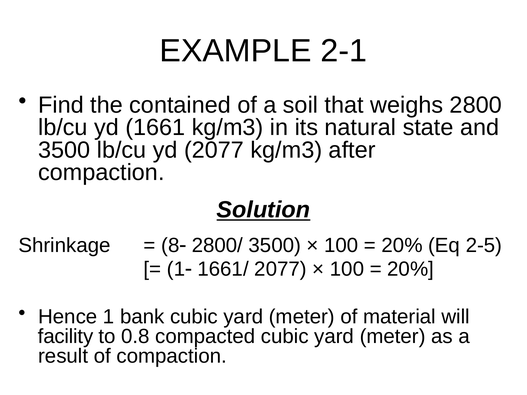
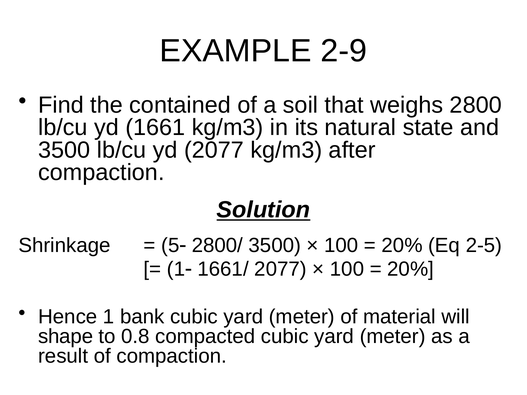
2-1: 2-1 -> 2-9
8: 8 -> 5
facility: facility -> shape
